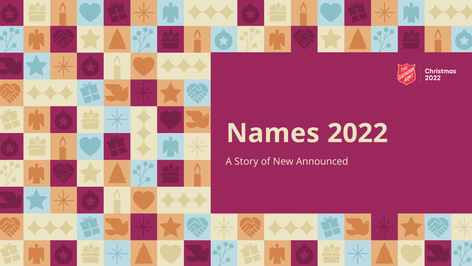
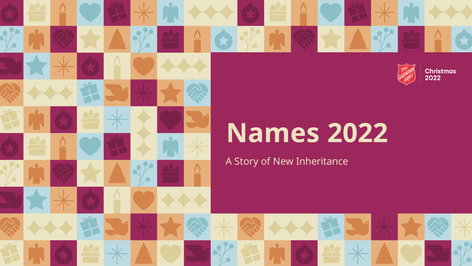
Announced: Announced -> Inheritance
